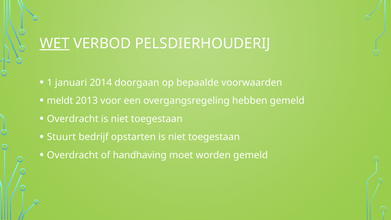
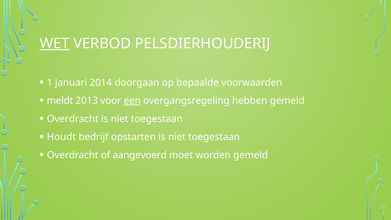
een underline: none -> present
Stuurt: Stuurt -> Houdt
handhaving: handhaving -> aangevoerd
